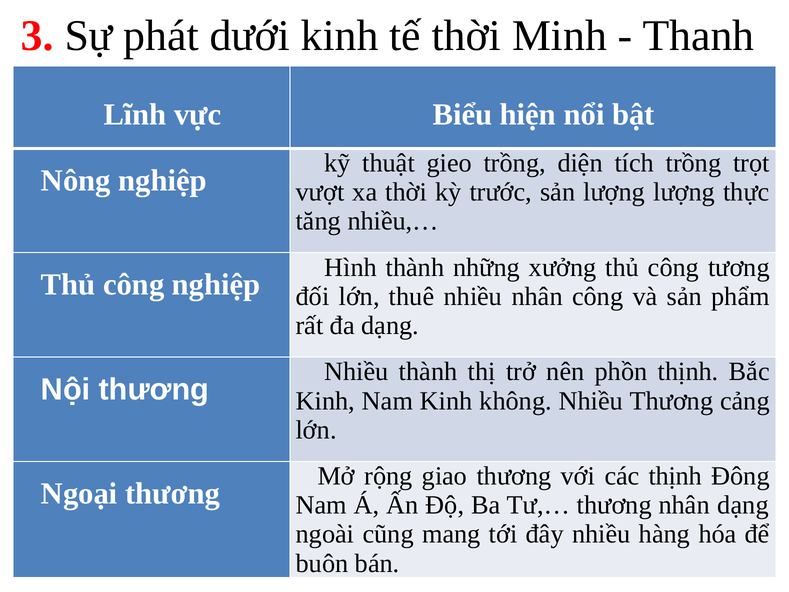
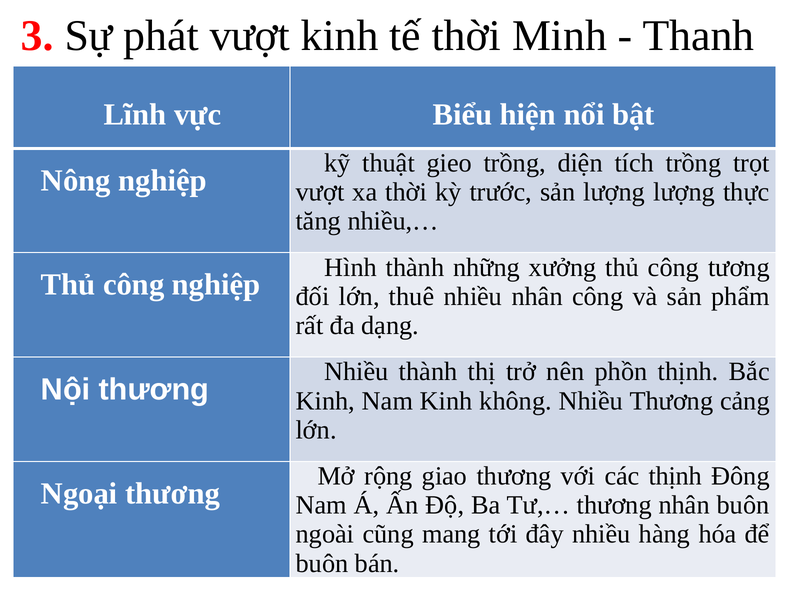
phát dưới: dưới -> vượt
nhân dạng: dạng -> buôn
